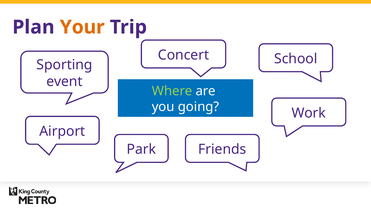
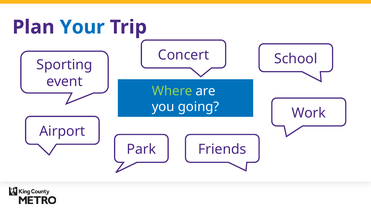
Your colour: orange -> blue
